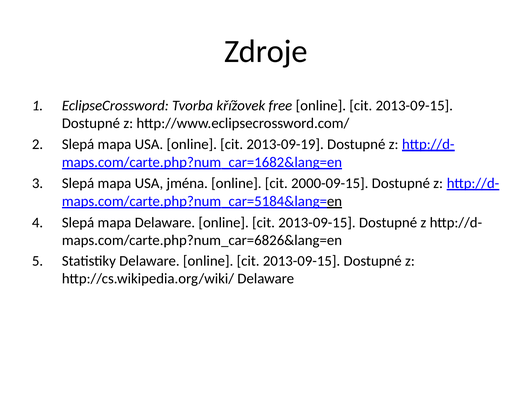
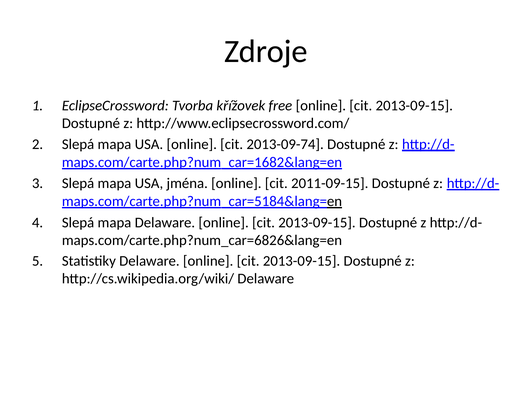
2013-09-19: 2013-09-19 -> 2013-09-74
2000-09-15: 2000-09-15 -> 2011-09-15
